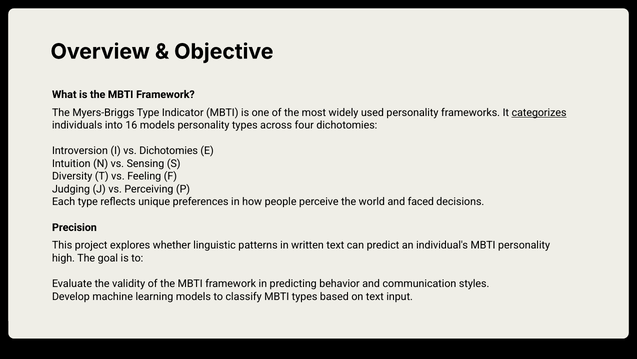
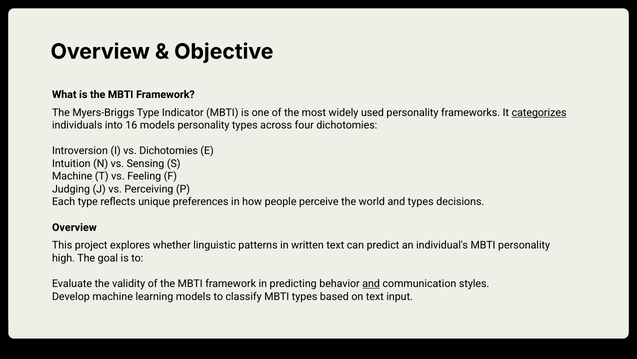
Diversity at (72, 176): Diversity -> Machine
and faced: faced -> types
Precision at (74, 227): Precision -> Overview
and at (371, 283) underline: none -> present
